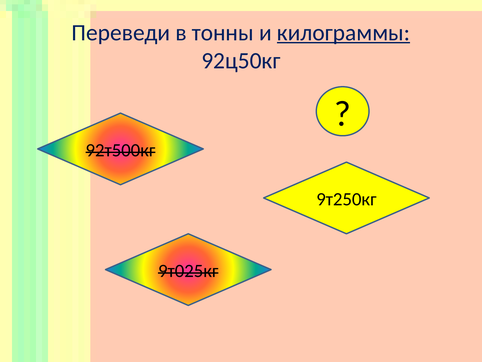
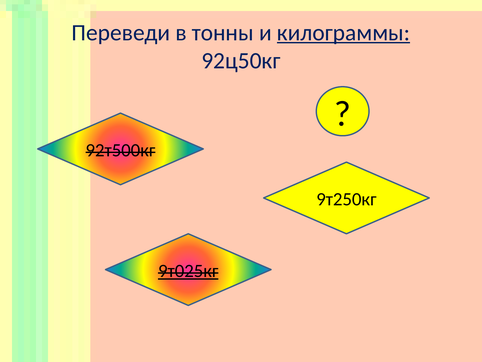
9т025кг underline: none -> present
